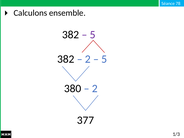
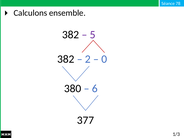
5 at (104, 59): 5 -> 0
2 at (95, 88): 2 -> 6
